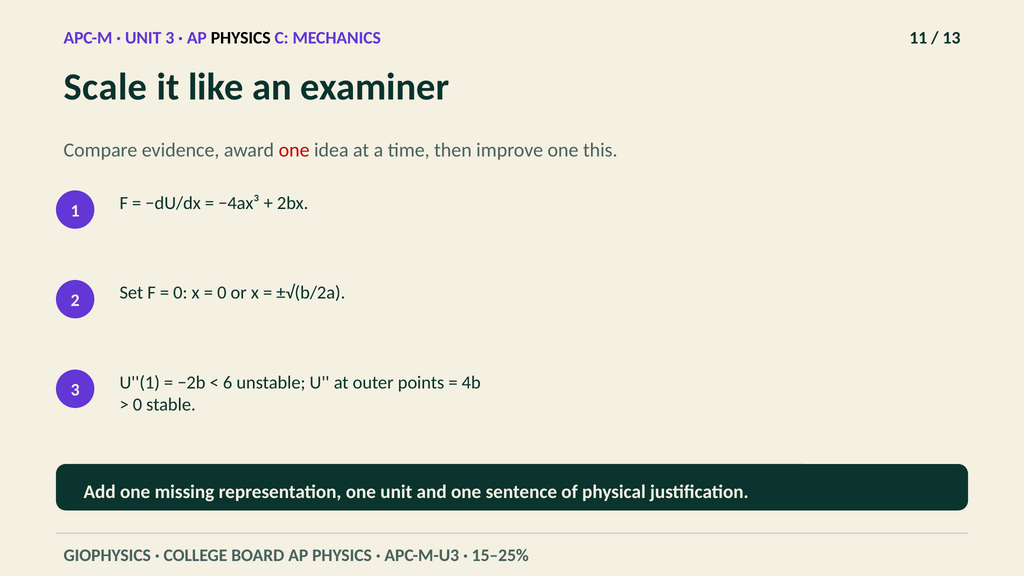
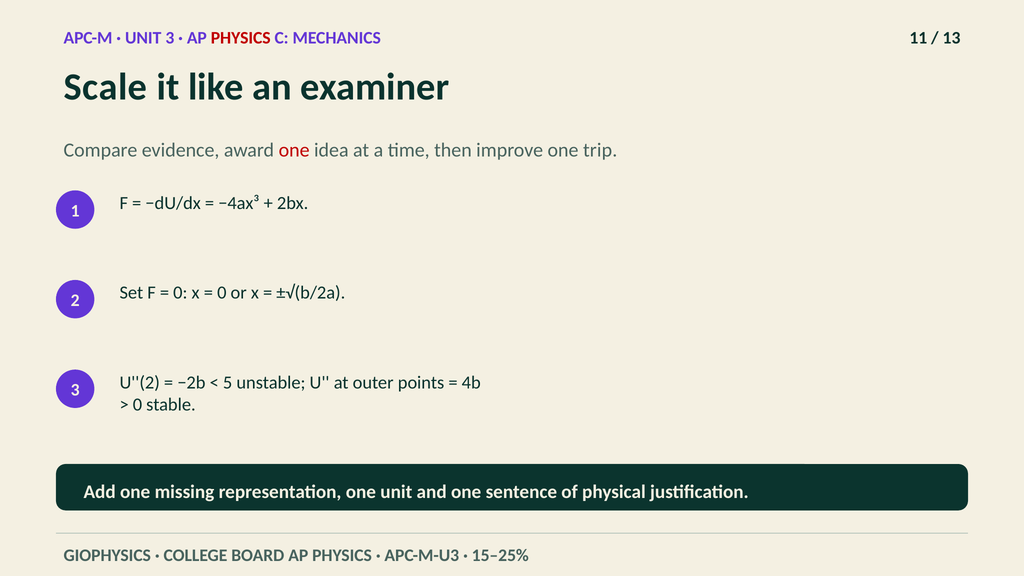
PHYSICS at (241, 38) colour: black -> red
this: this -> trip
U''(1: U''(1 -> U''(2
6: 6 -> 5
